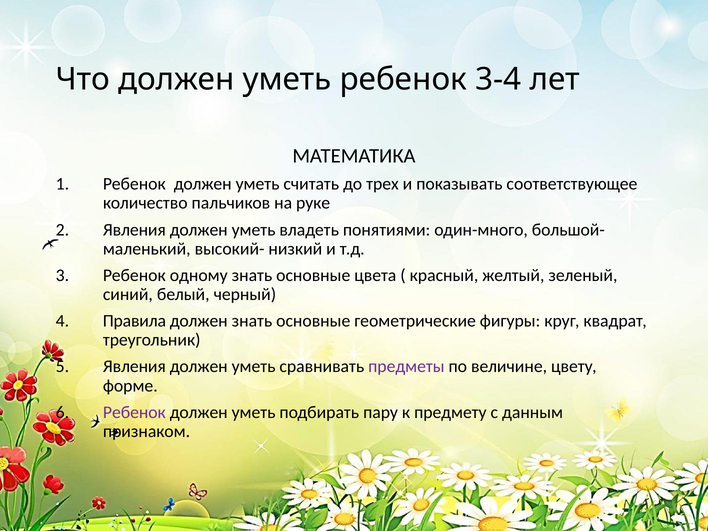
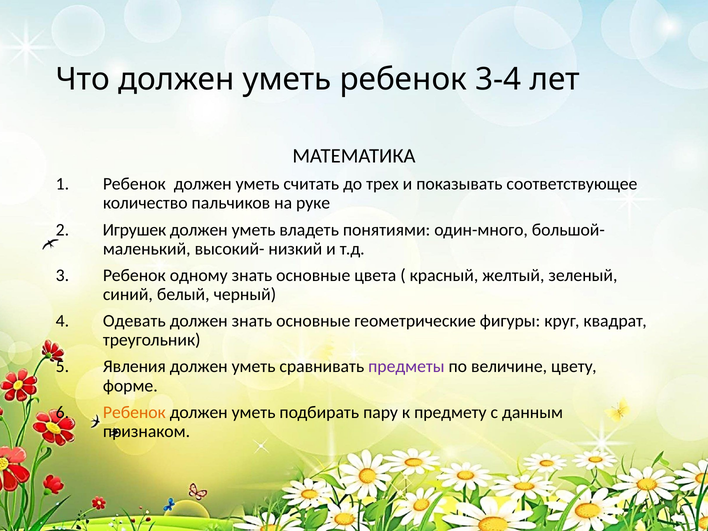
Явления at (134, 230): Явления -> Игрушек
Правила: Правила -> Одевать
Ребенок at (134, 412) colour: purple -> orange
